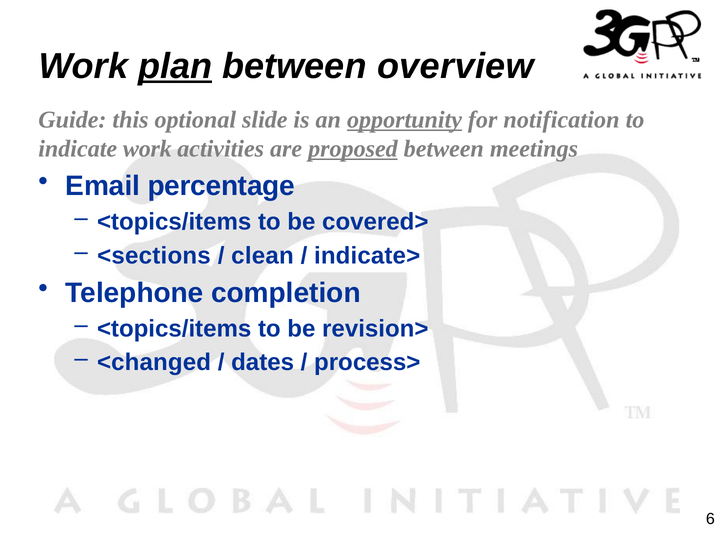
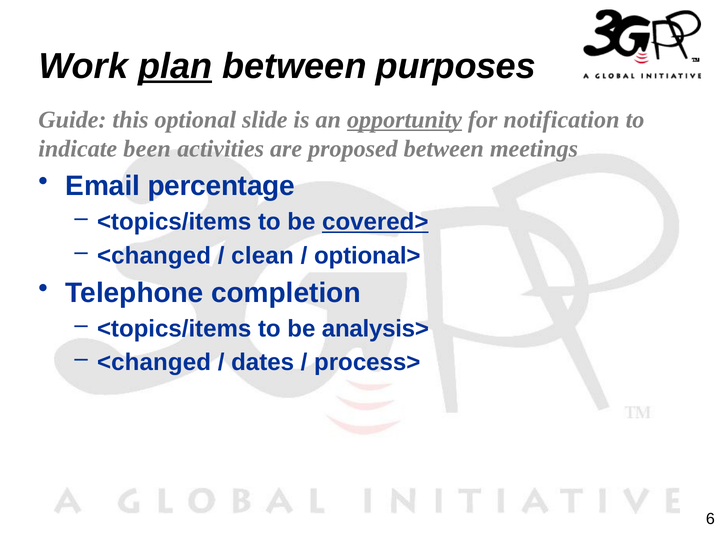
overview: overview -> purposes
indicate work: work -> been
proposed underline: present -> none
covered> underline: none -> present
<sections at (154, 255): <sections -> <changed
indicate>: indicate> -> optional>
revision>: revision> -> analysis>
